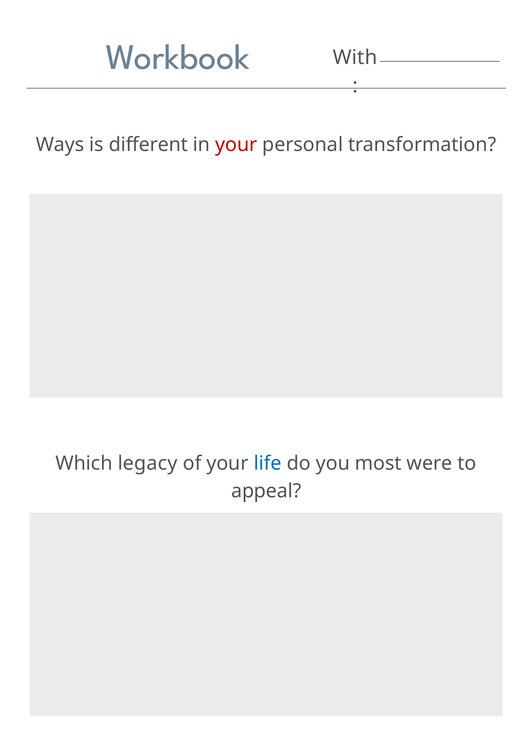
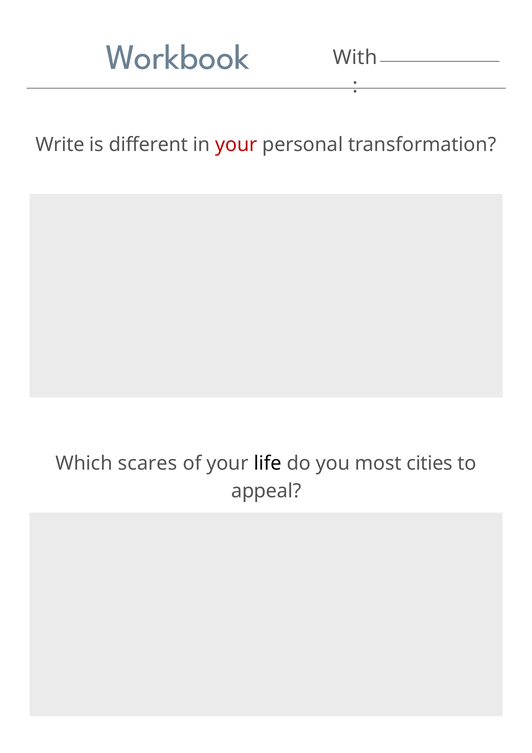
Ways: Ways -> Write
legacy: legacy -> scares
life colour: blue -> black
were: were -> cities
